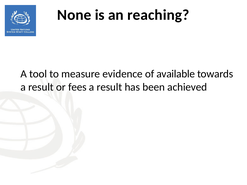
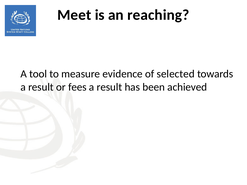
None: None -> Meet
available: available -> selected
